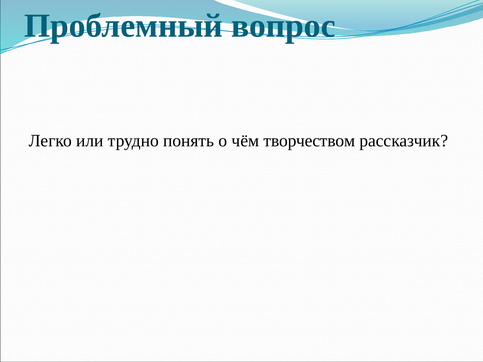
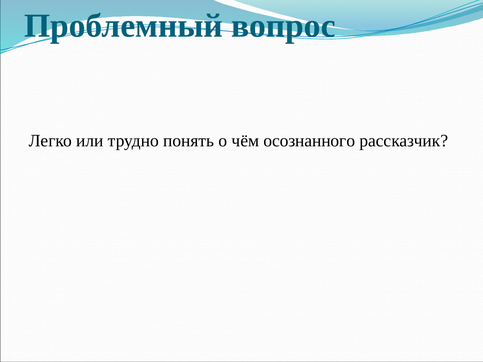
творчеством: творчеством -> осознанного
